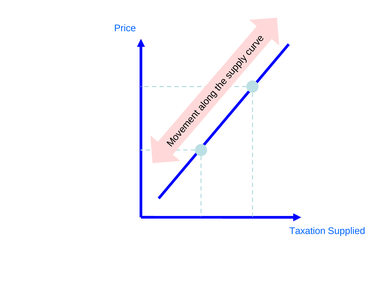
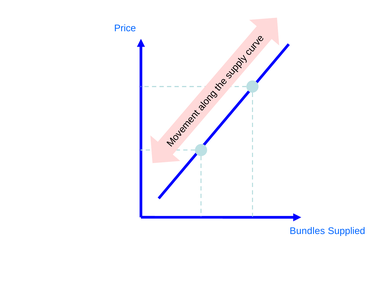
Taxation: Taxation -> Bundles
